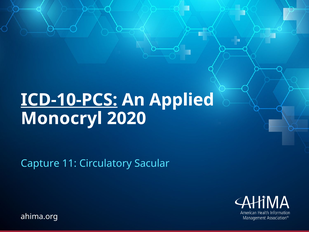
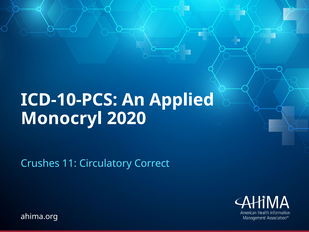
ICD-10-PCS underline: present -> none
Capture: Capture -> Crushes
Sacular: Sacular -> Correct
